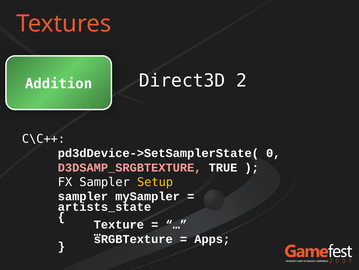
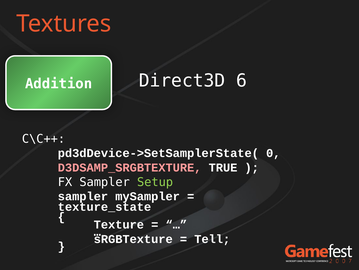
2: 2 -> 6
Setup colour: yellow -> light green
artists_state: artists_state -> texture_state
Apps: Apps -> Tell
